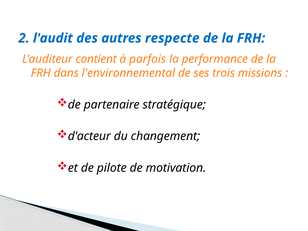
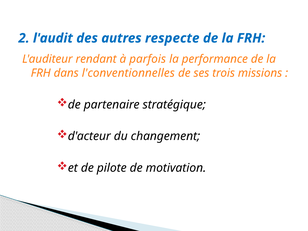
contient: contient -> rendant
l'environnemental: l'environnemental -> l'conventionnelles
